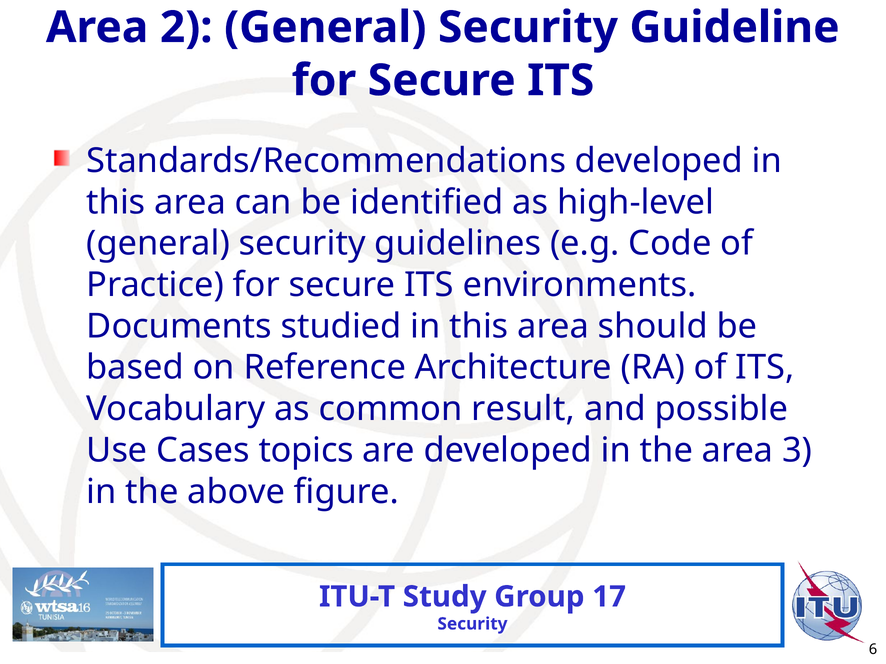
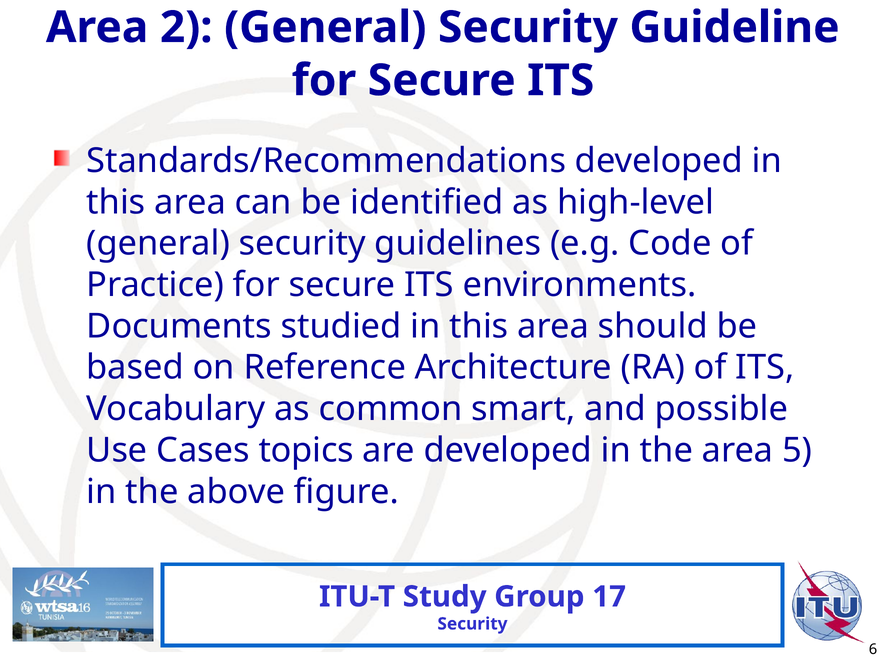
result: result -> smart
3: 3 -> 5
